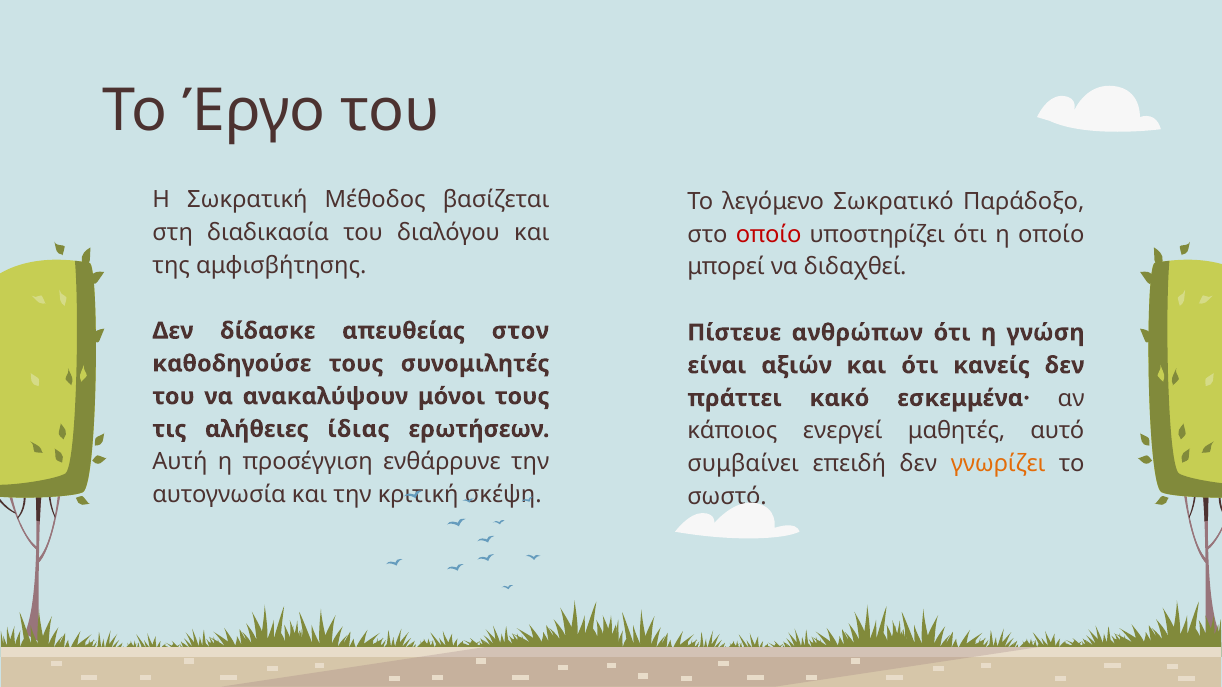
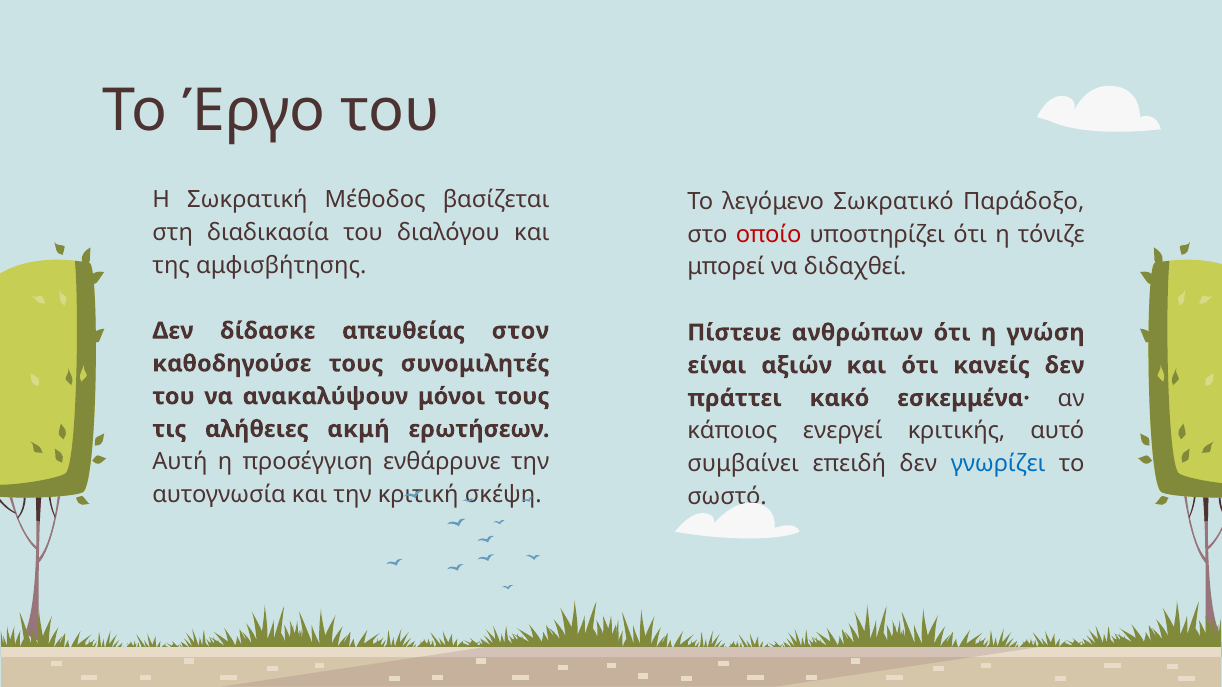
η οποίο: οποίο -> τόνιζε
μαθητές: μαθητές -> κριτικής
ίδιας: ίδιας -> ακμή
γνωρίζει colour: orange -> blue
